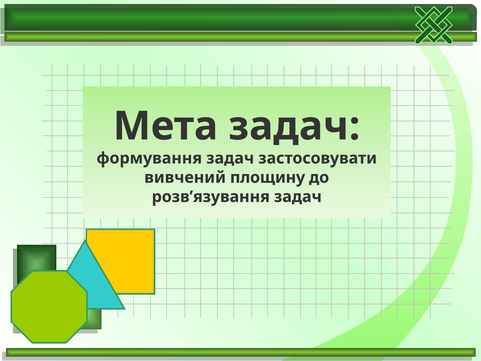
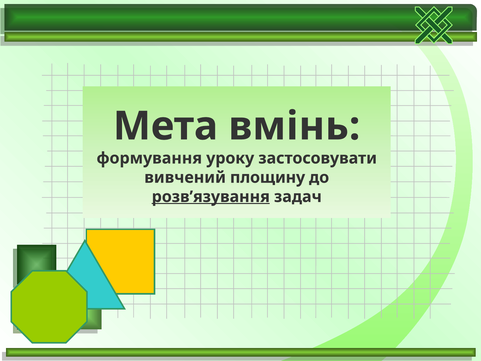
Мета задач: задач -> вмінь
формування задач: задач -> уроку
розв’язування underline: none -> present
